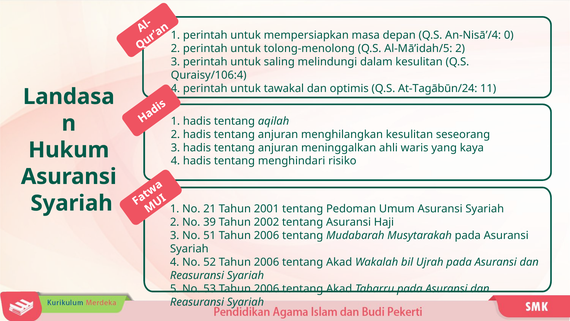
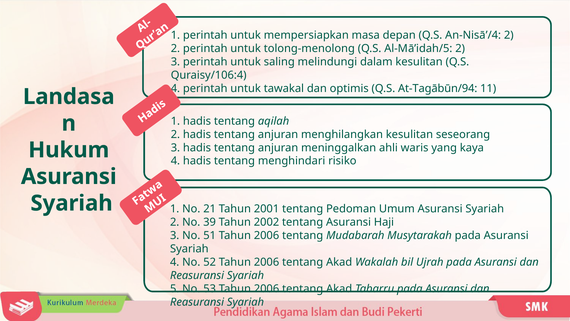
An-Nisā’/4 0: 0 -> 2
At-Tagābūn/24: At-Tagābūn/24 -> At-Tagābūn/94
